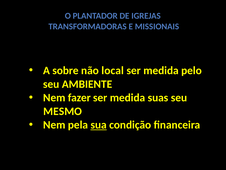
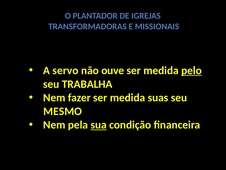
sobre: sobre -> servo
local: local -> ouve
pelo underline: none -> present
AMBIENTE: AMBIENTE -> TRABALHA
